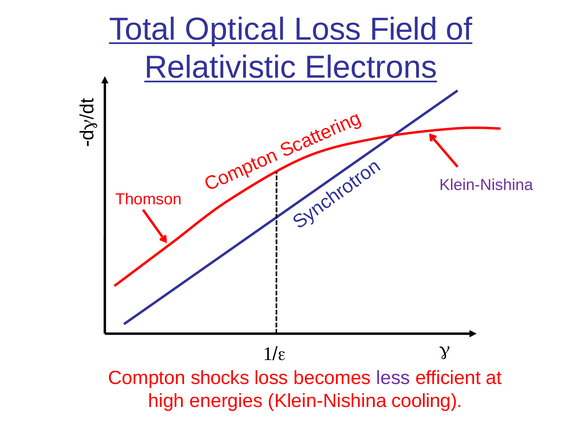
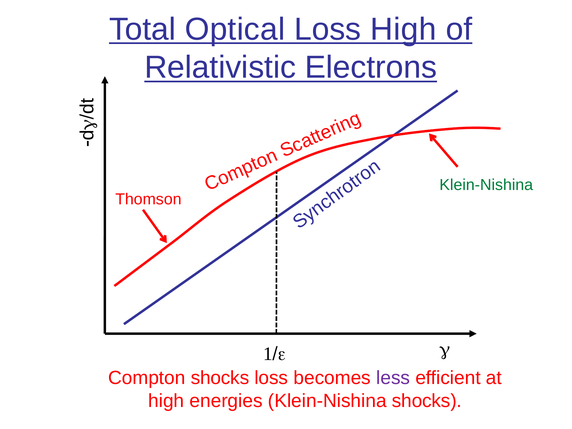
Loss Field: Field -> High
Klein-Nishina at (486, 185) colour: purple -> green
Klein-Nishina cooling: cooling -> shocks
